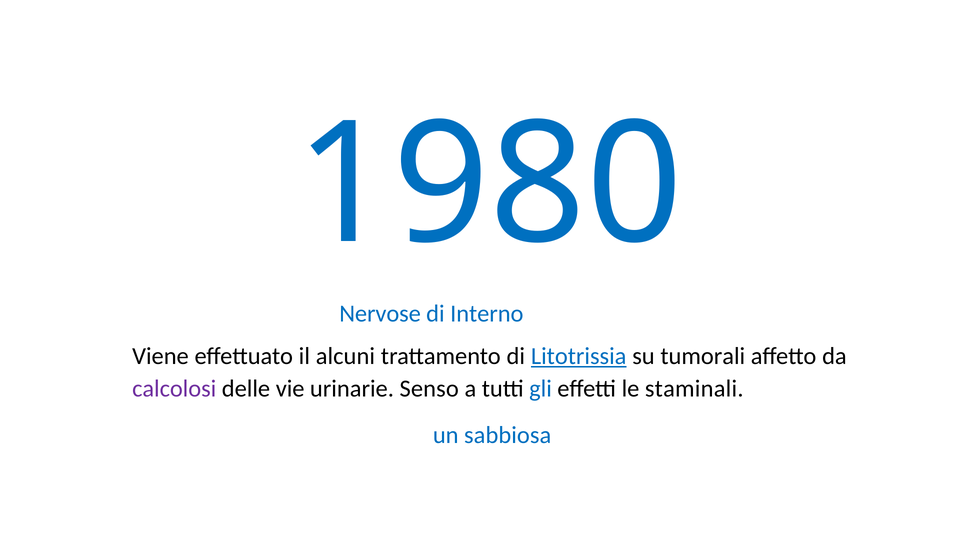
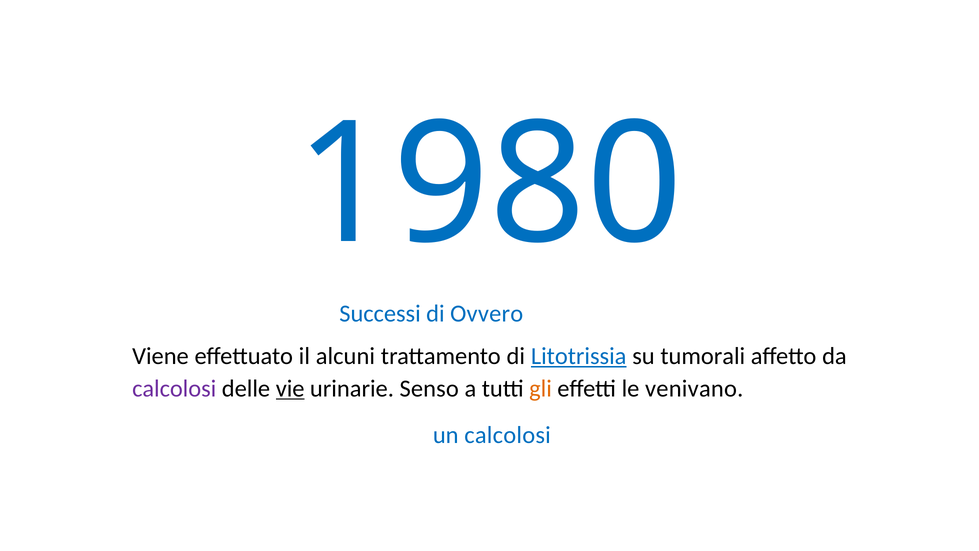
Nervose: Nervose -> Successi
Interno: Interno -> Ovvero
vie underline: none -> present
gli colour: blue -> orange
staminali: staminali -> venivano
un sabbiosa: sabbiosa -> calcolosi
